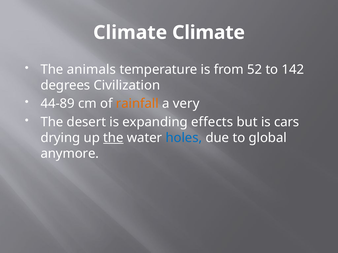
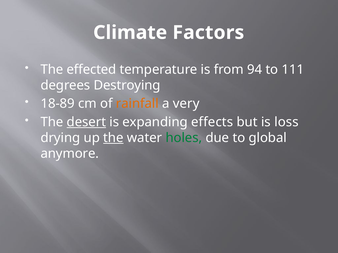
Climate Climate: Climate -> Factors
animals: animals -> effected
52: 52 -> 94
142: 142 -> 111
Civilization: Civilization -> Destroying
44-89: 44-89 -> 18-89
desert underline: none -> present
cars: cars -> loss
holes colour: blue -> green
